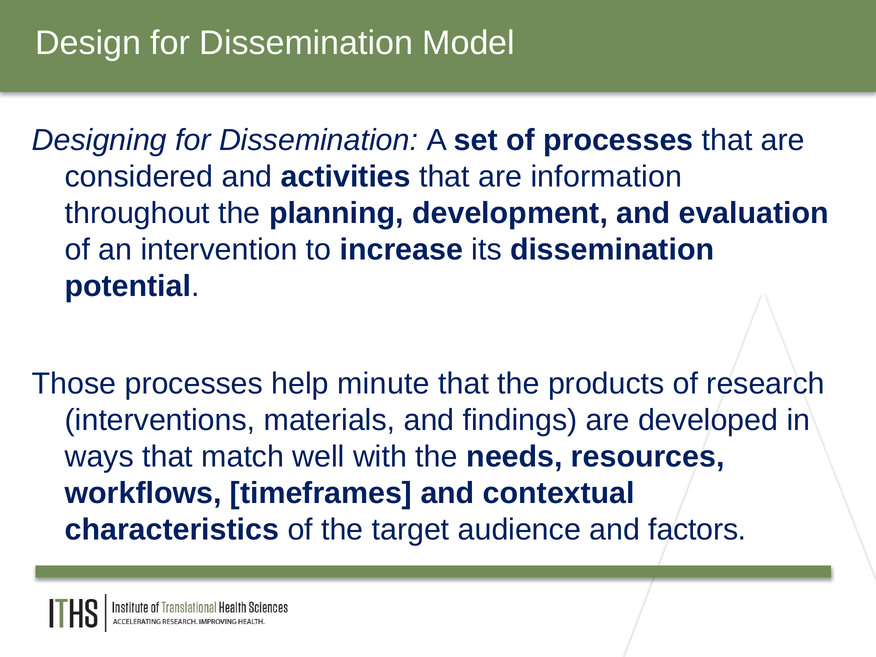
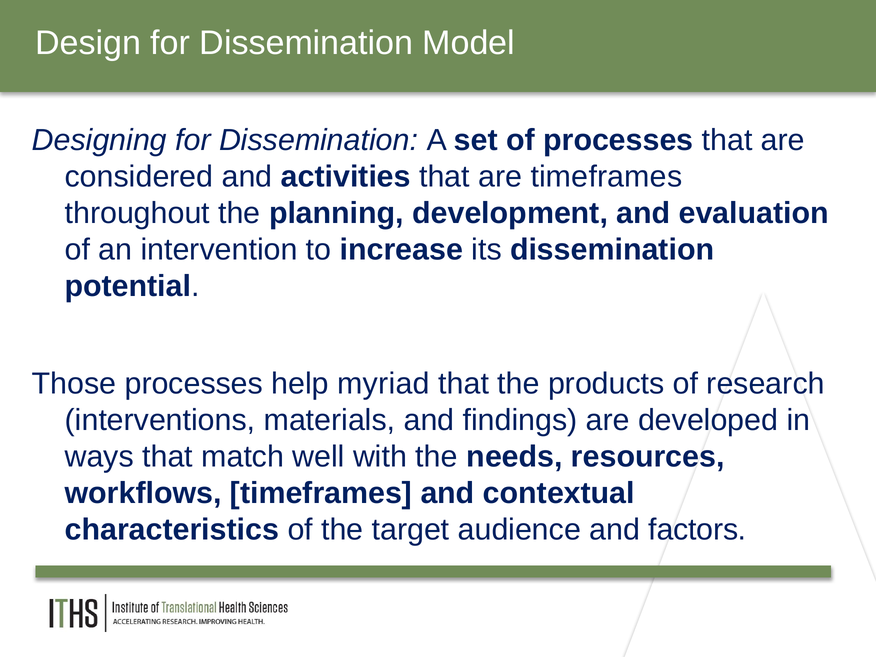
are information: information -> timeframes
minute: minute -> myriad
